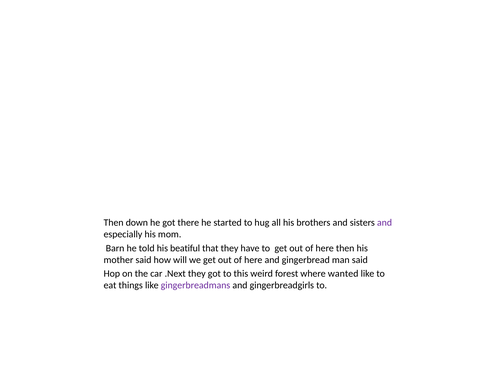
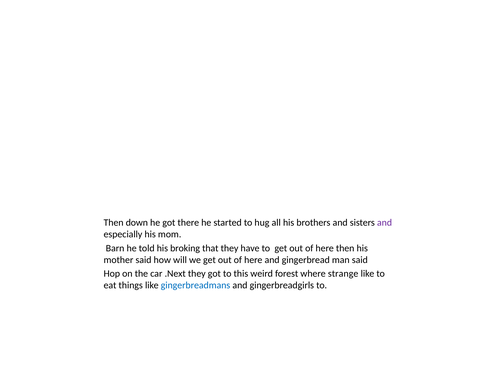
beatiful: beatiful -> broking
wanted: wanted -> strange
gingerbreadmans colour: purple -> blue
